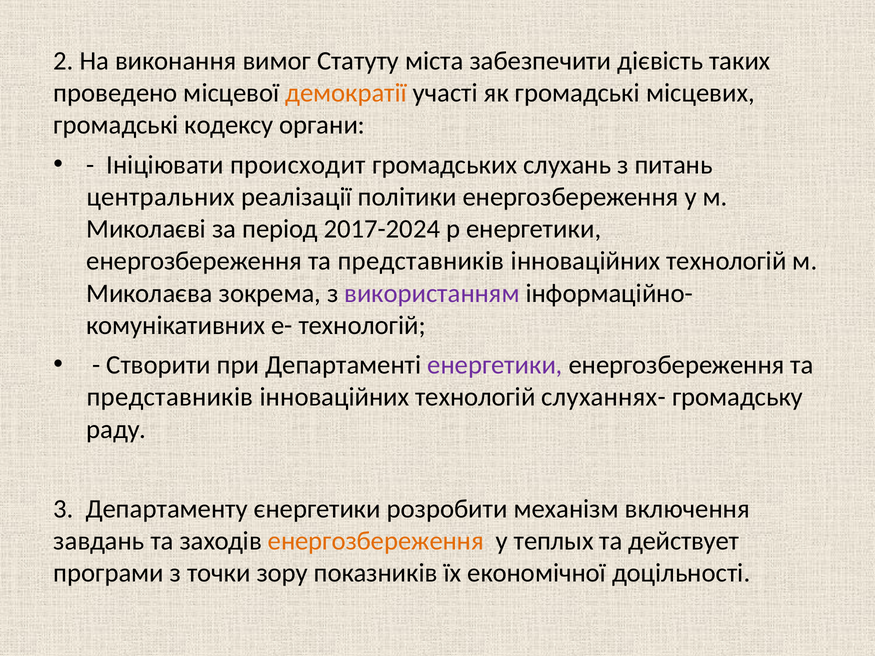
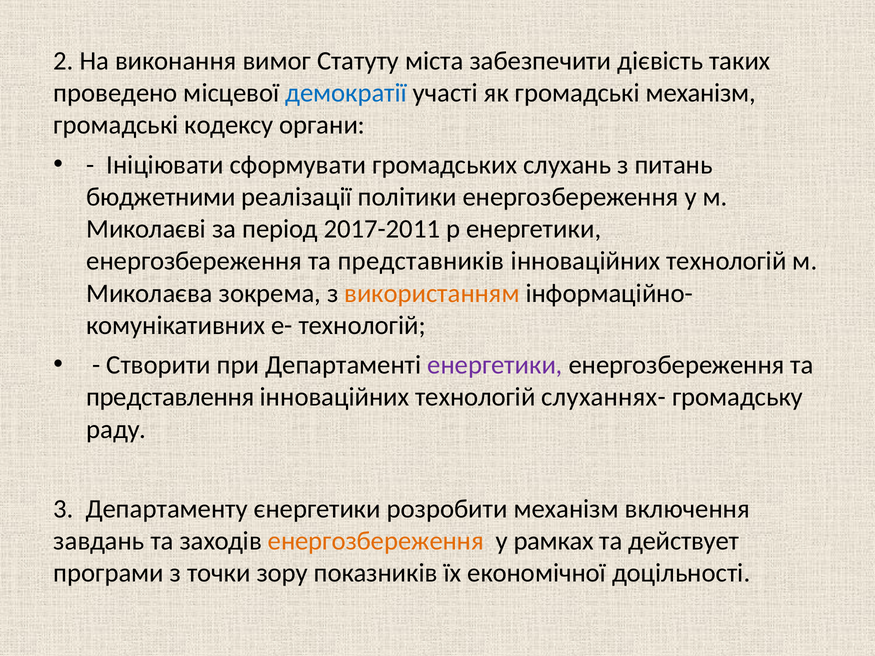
демократії colour: orange -> blue
громадські місцевих: місцевих -> механізм
происходит: происходит -> сформувати
центральних: центральних -> бюджетними
2017-2024: 2017-2024 -> 2017-2011
використанням colour: purple -> orange
представників at (170, 397): представників -> представлення
теплых: теплых -> рамках
